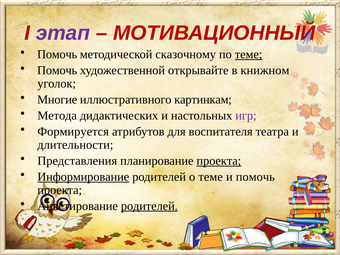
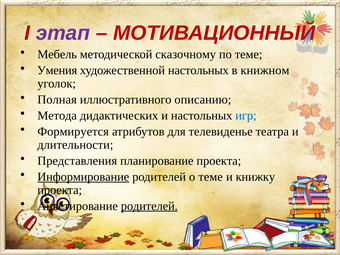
Помочь at (57, 54): Помочь -> Мебель
теме at (249, 54) underline: present -> none
Помочь at (57, 70): Помочь -> Умения
художественной открывайте: открывайте -> настольных
Многие: Многие -> Полная
картинкам: картинкам -> описанию
игр colour: purple -> blue
воспитателя: воспитателя -> телевиденье
проекта at (219, 161) underline: present -> none
и помочь: помочь -> книжку
